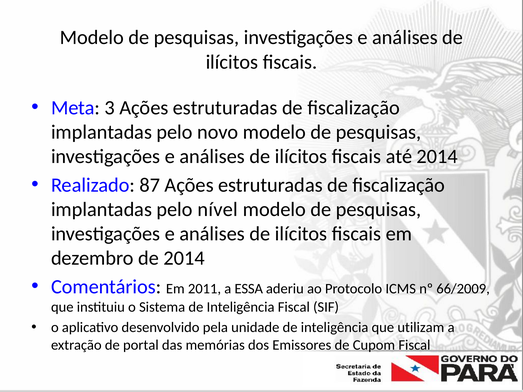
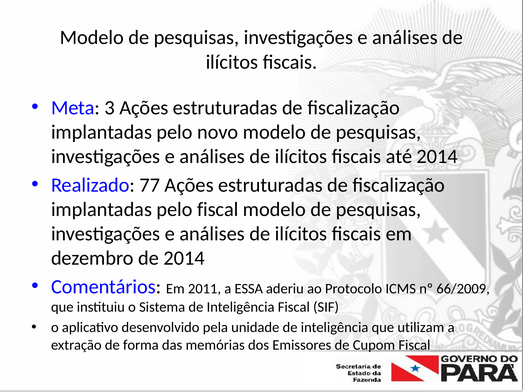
87: 87 -> 77
pelo nível: nível -> fiscal
portal: portal -> forma
